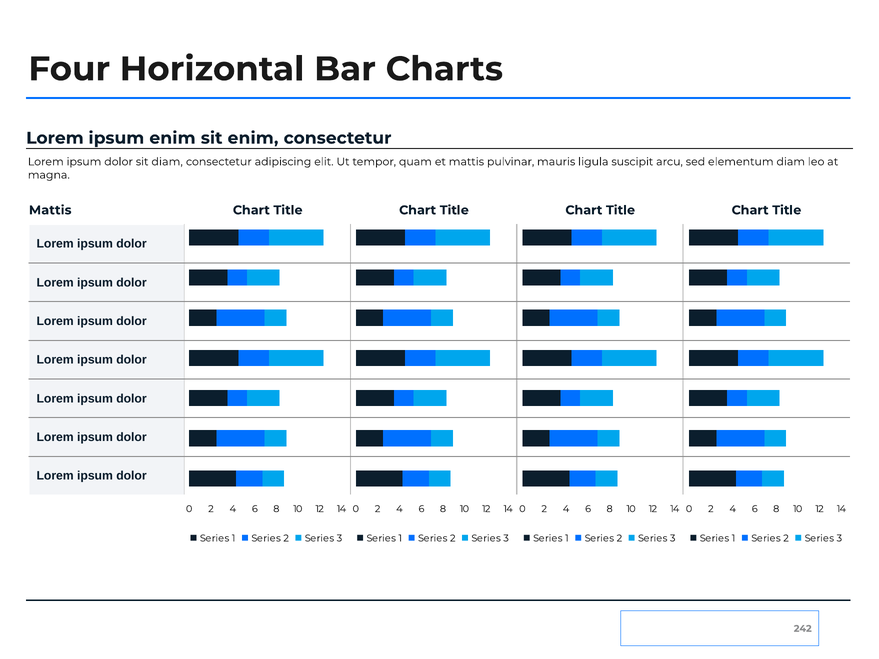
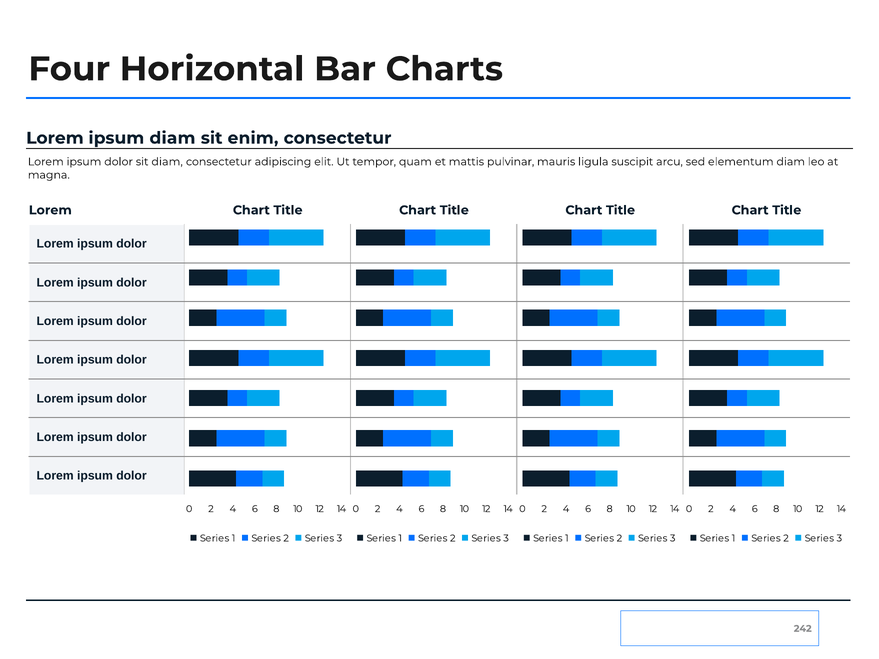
ipsum enim: enim -> diam
Mattis at (50, 210): Mattis -> Lorem
